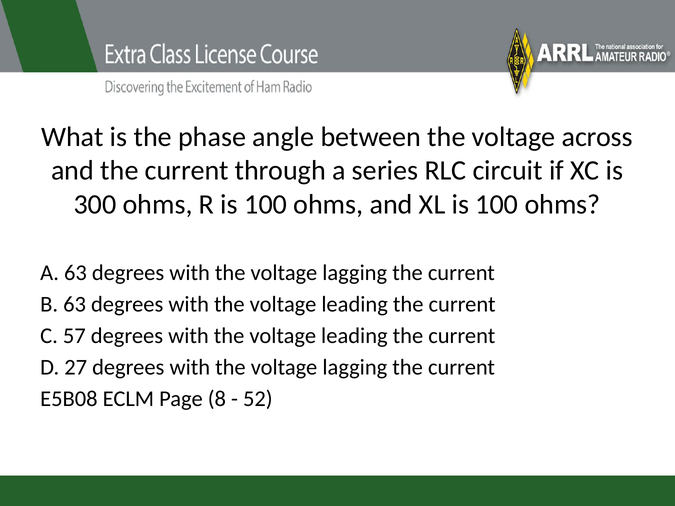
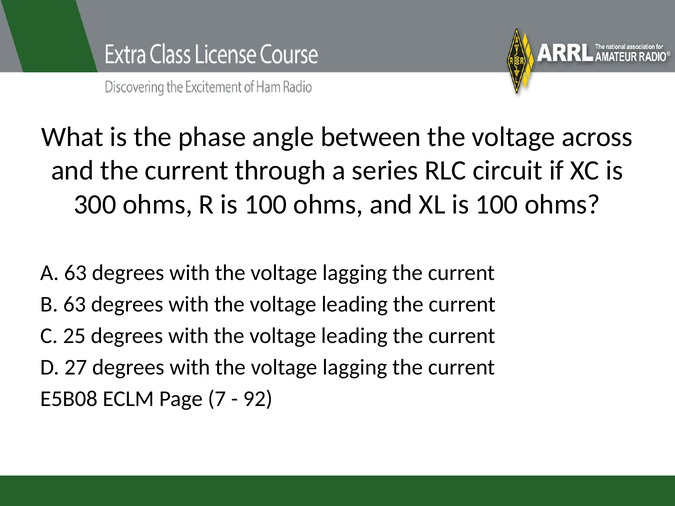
57: 57 -> 25
8: 8 -> 7
52: 52 -> 92
